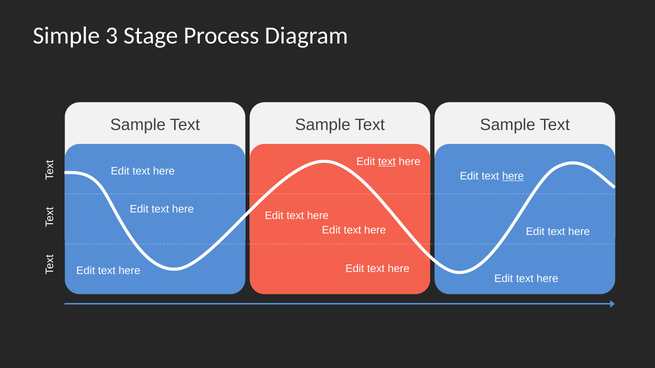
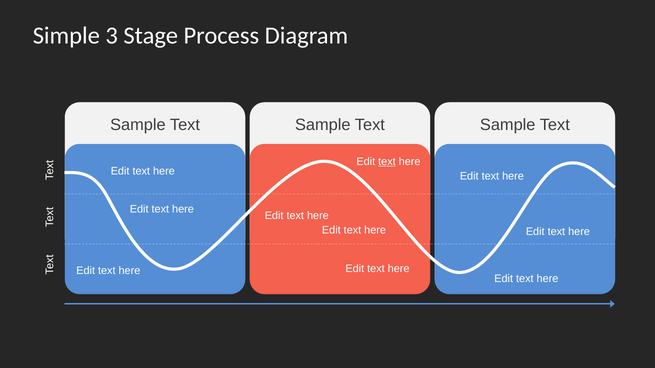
here at (513, 176) underline: present -> none
